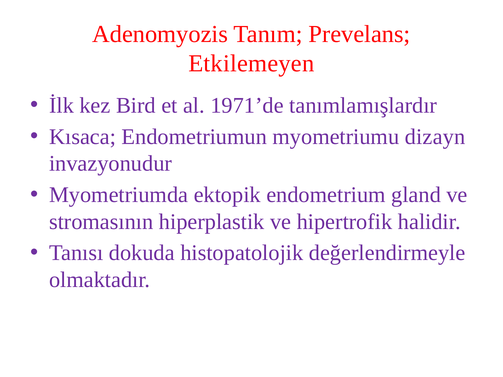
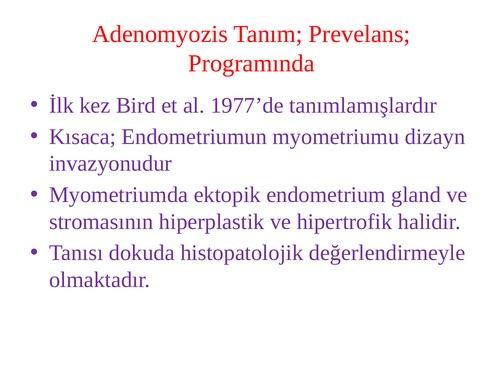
Etkilemeyen: Etkilemeyen -> Programında
1971’de: 1971’de -> 1977’de
